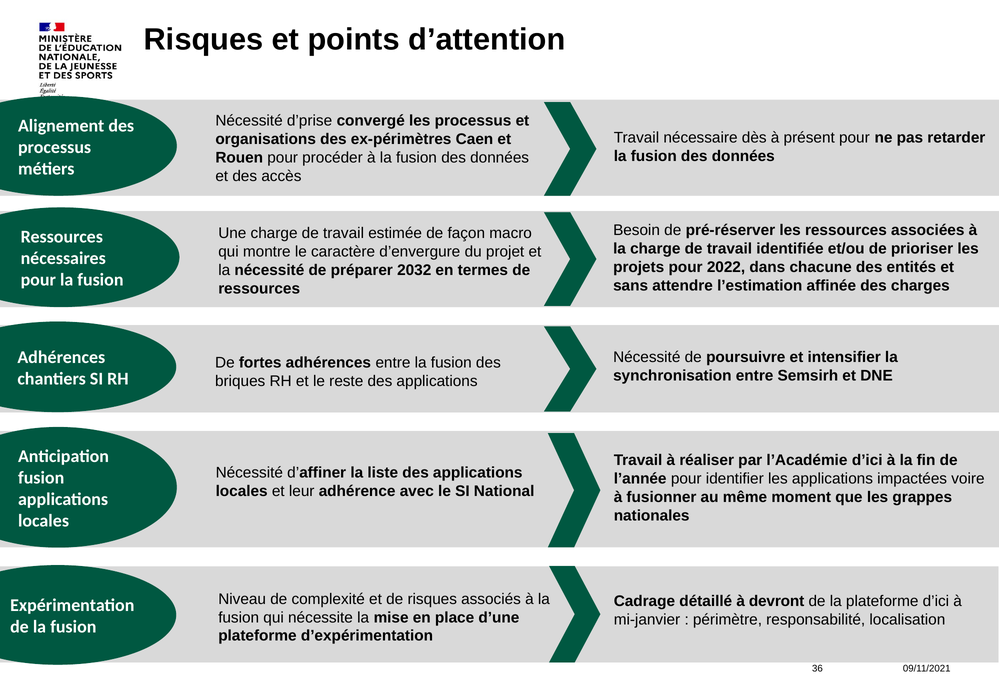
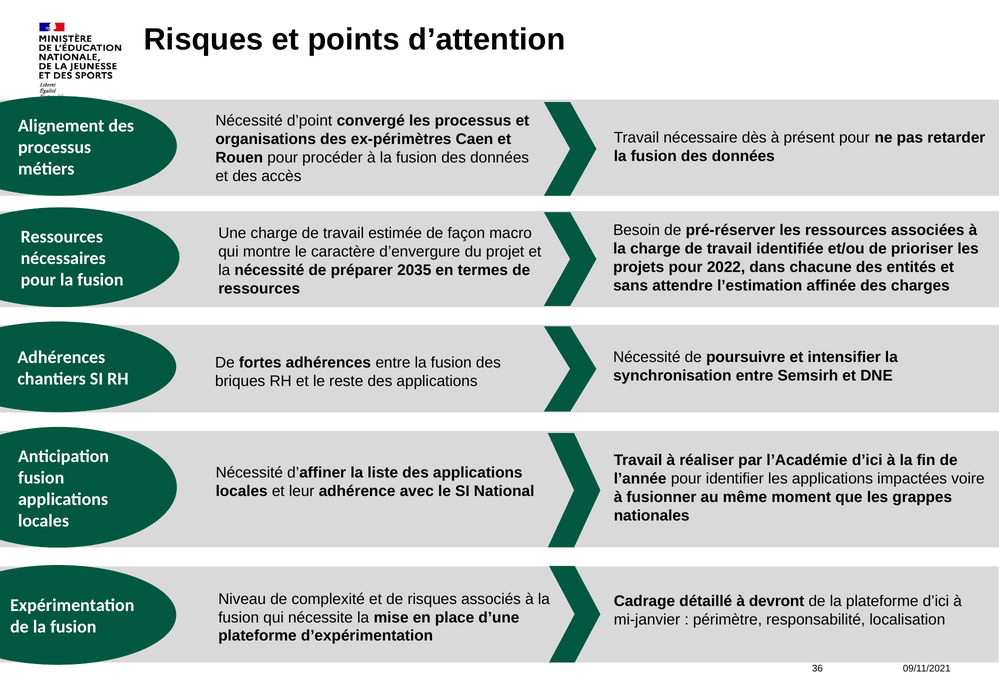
d’prise: d’prise -> d’point
2032: 2032 -> 2035
